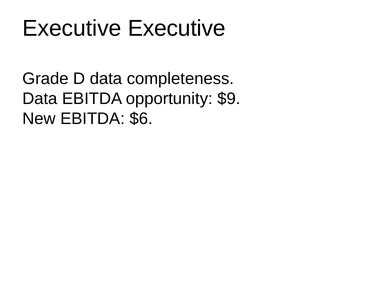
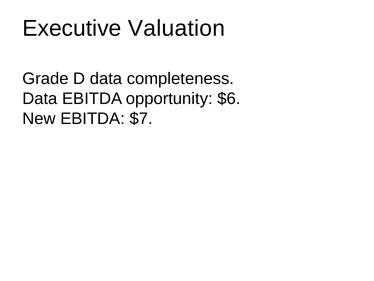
Executive Executive: Executive -> Valuation
$9: $9 -> $6
$6: $6 -> $7
